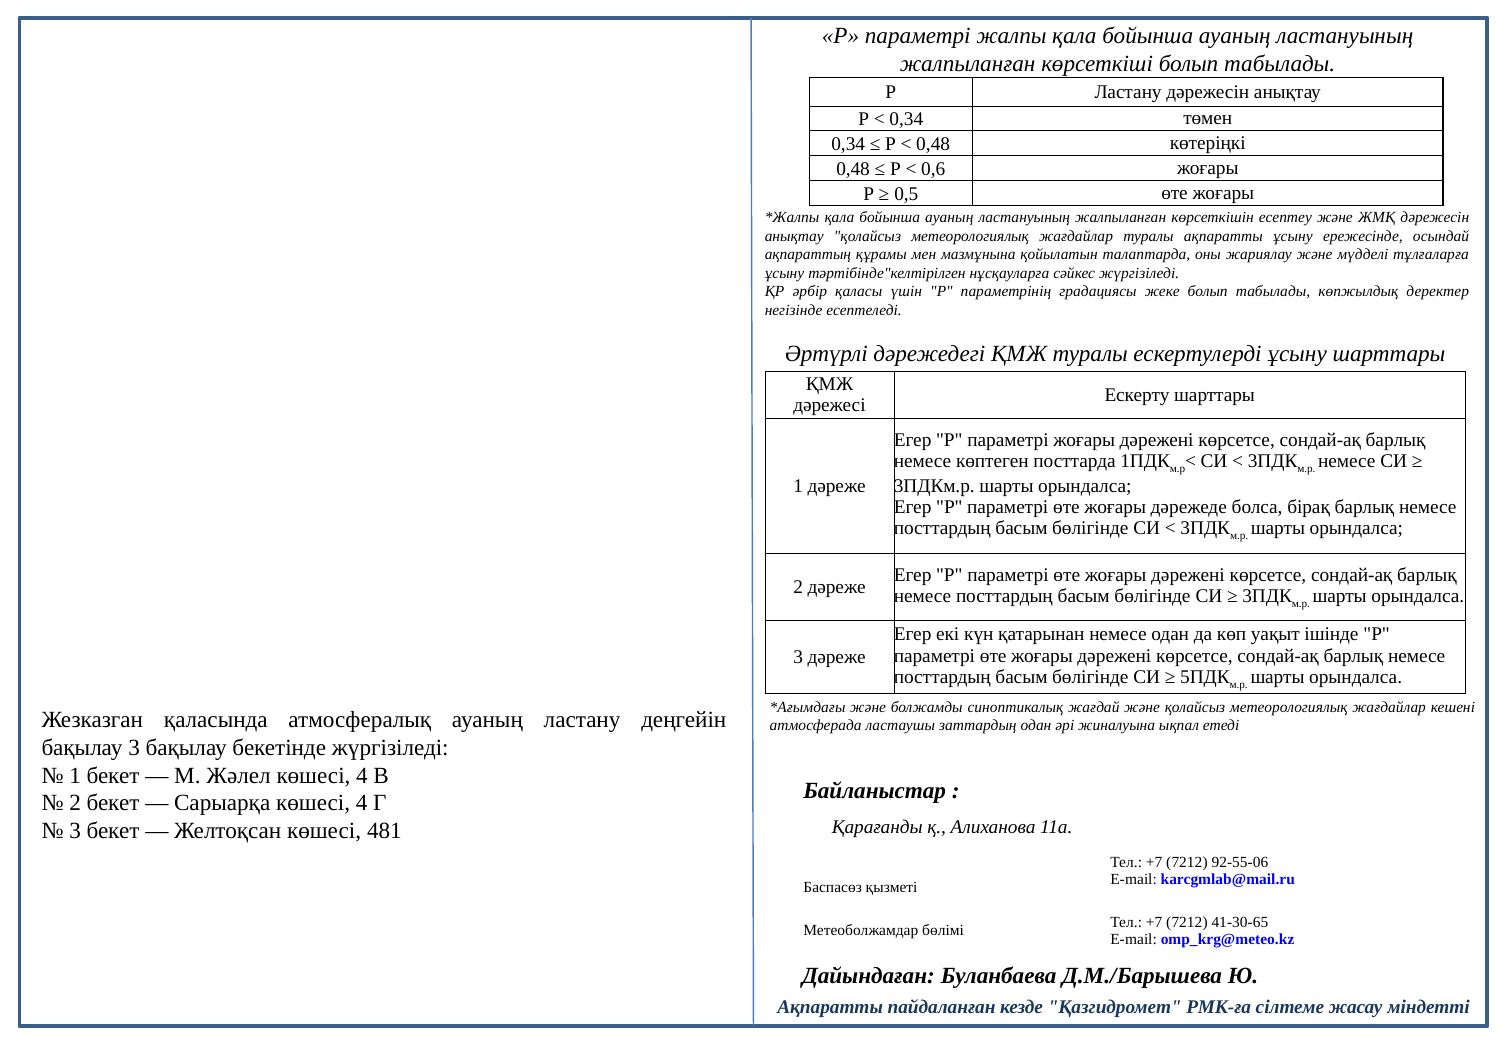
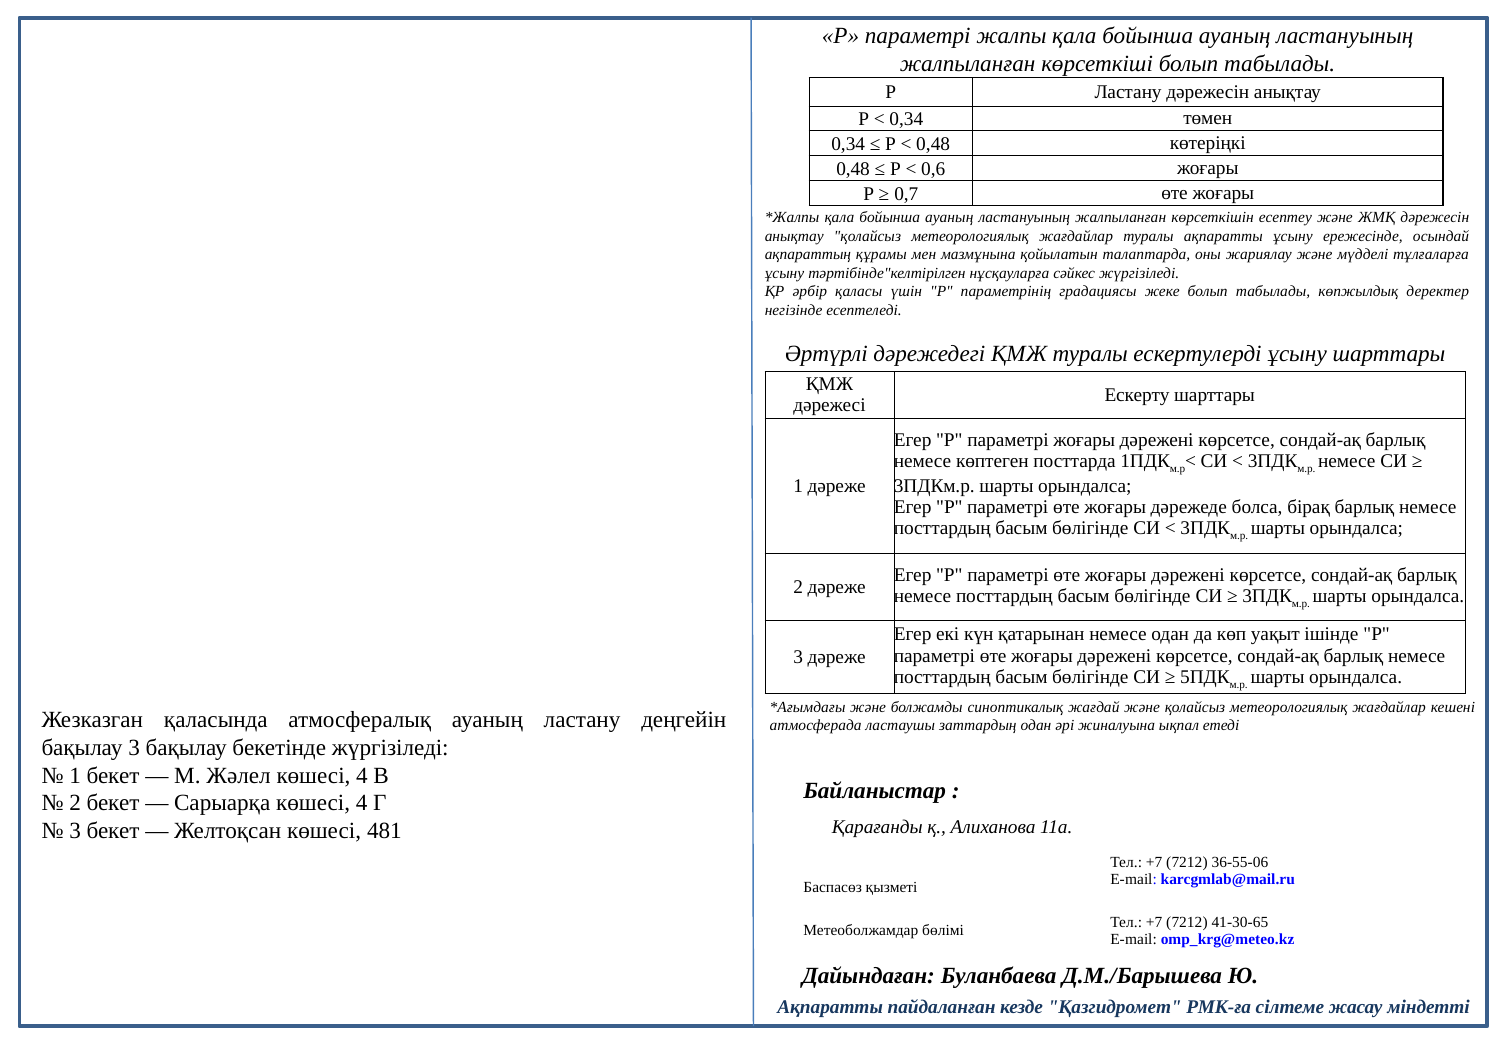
0,5: 0,5 -> 0,7
92-55-06: 92-55-06 -> 36-55-06
